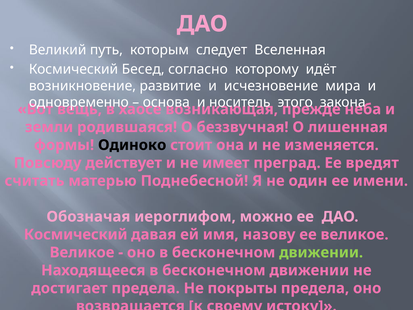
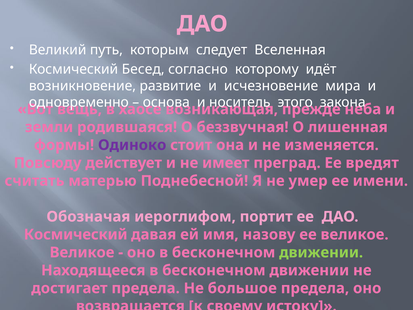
Одиноко colour: black -> purple
один: один -> умер
можно: можно -> портит
покрыты: покрыты -> большое
